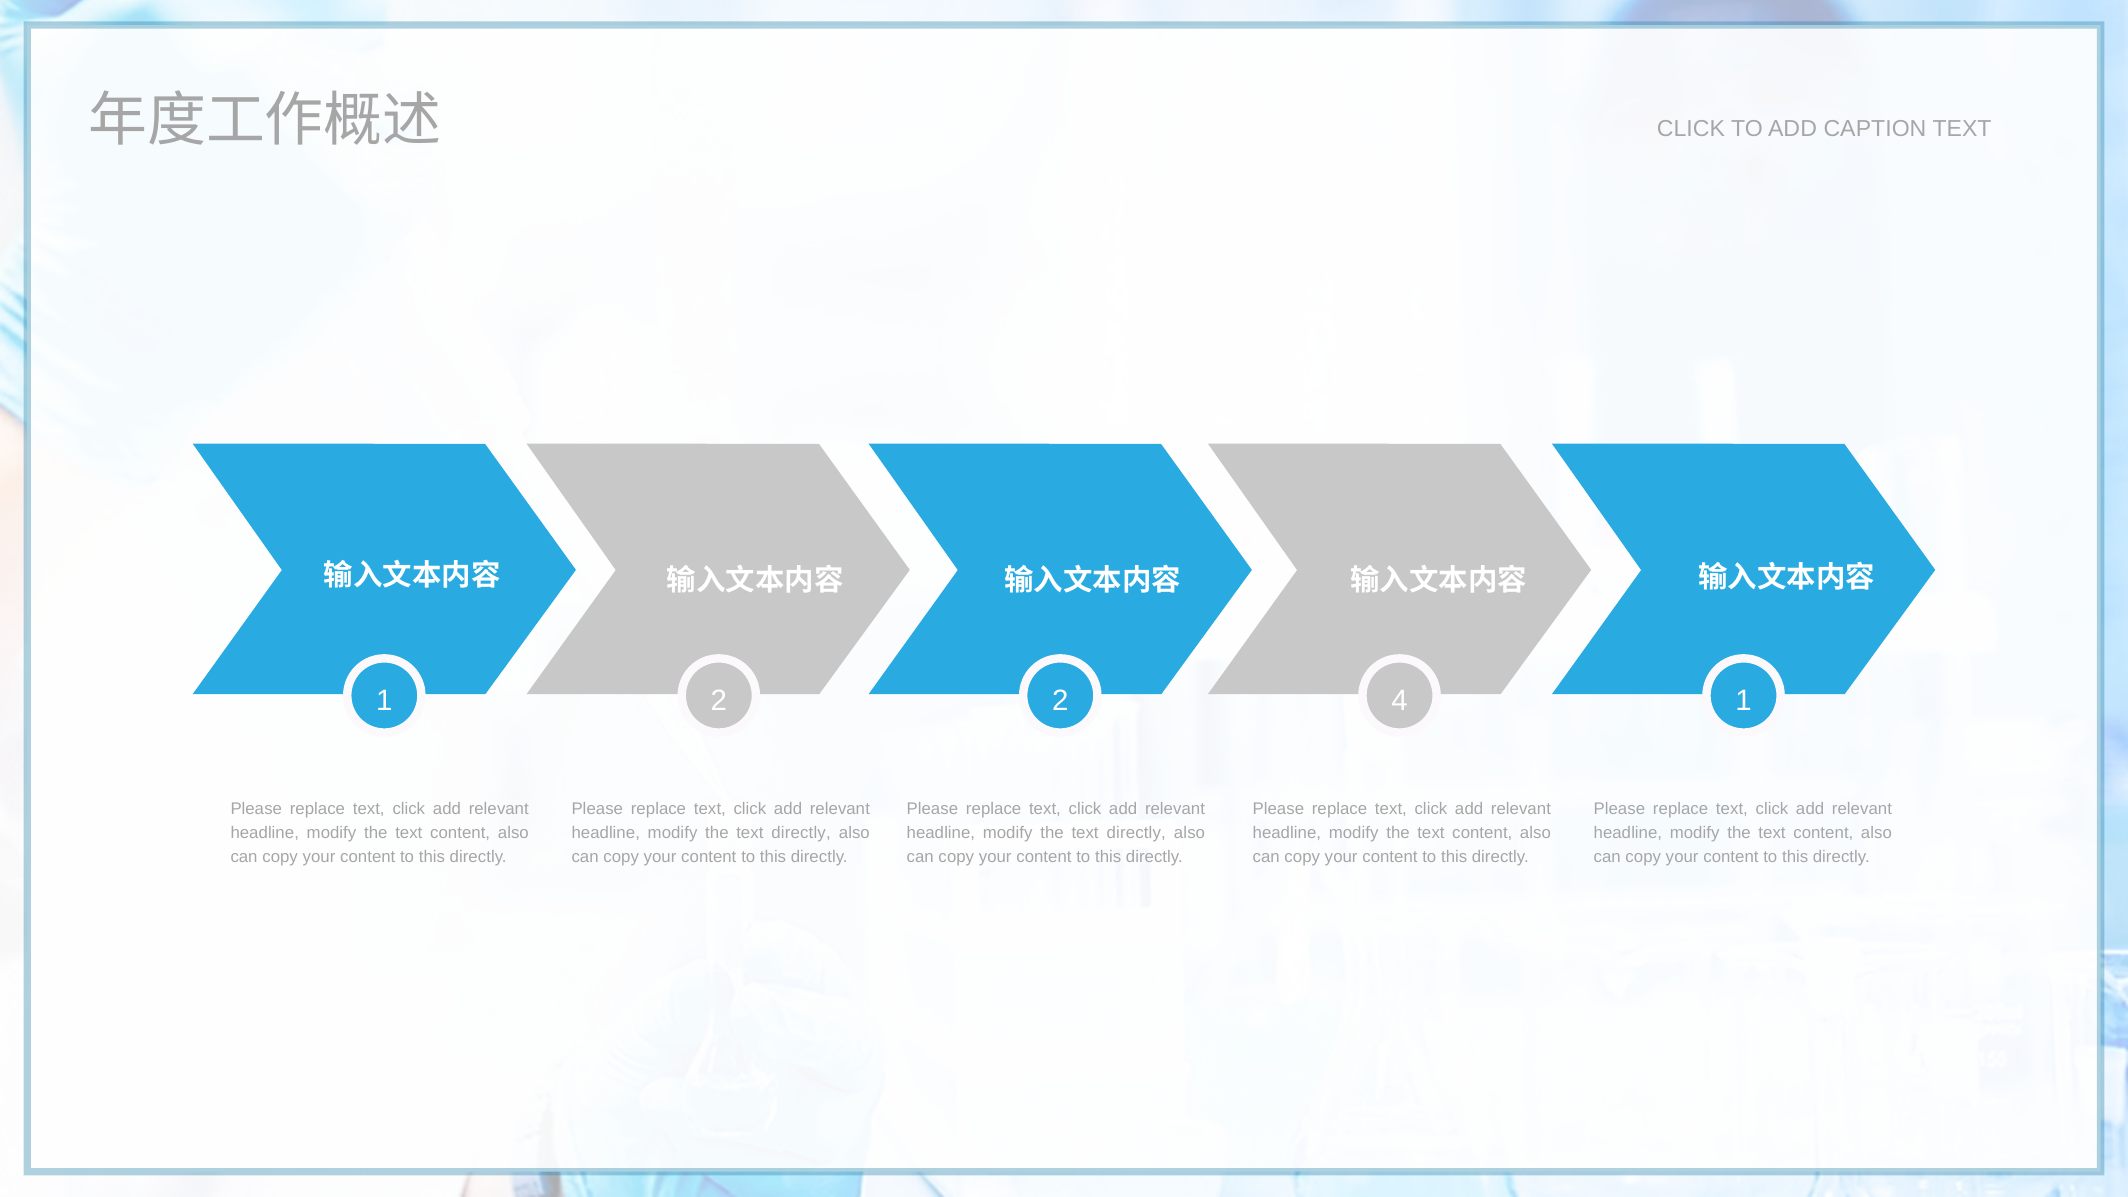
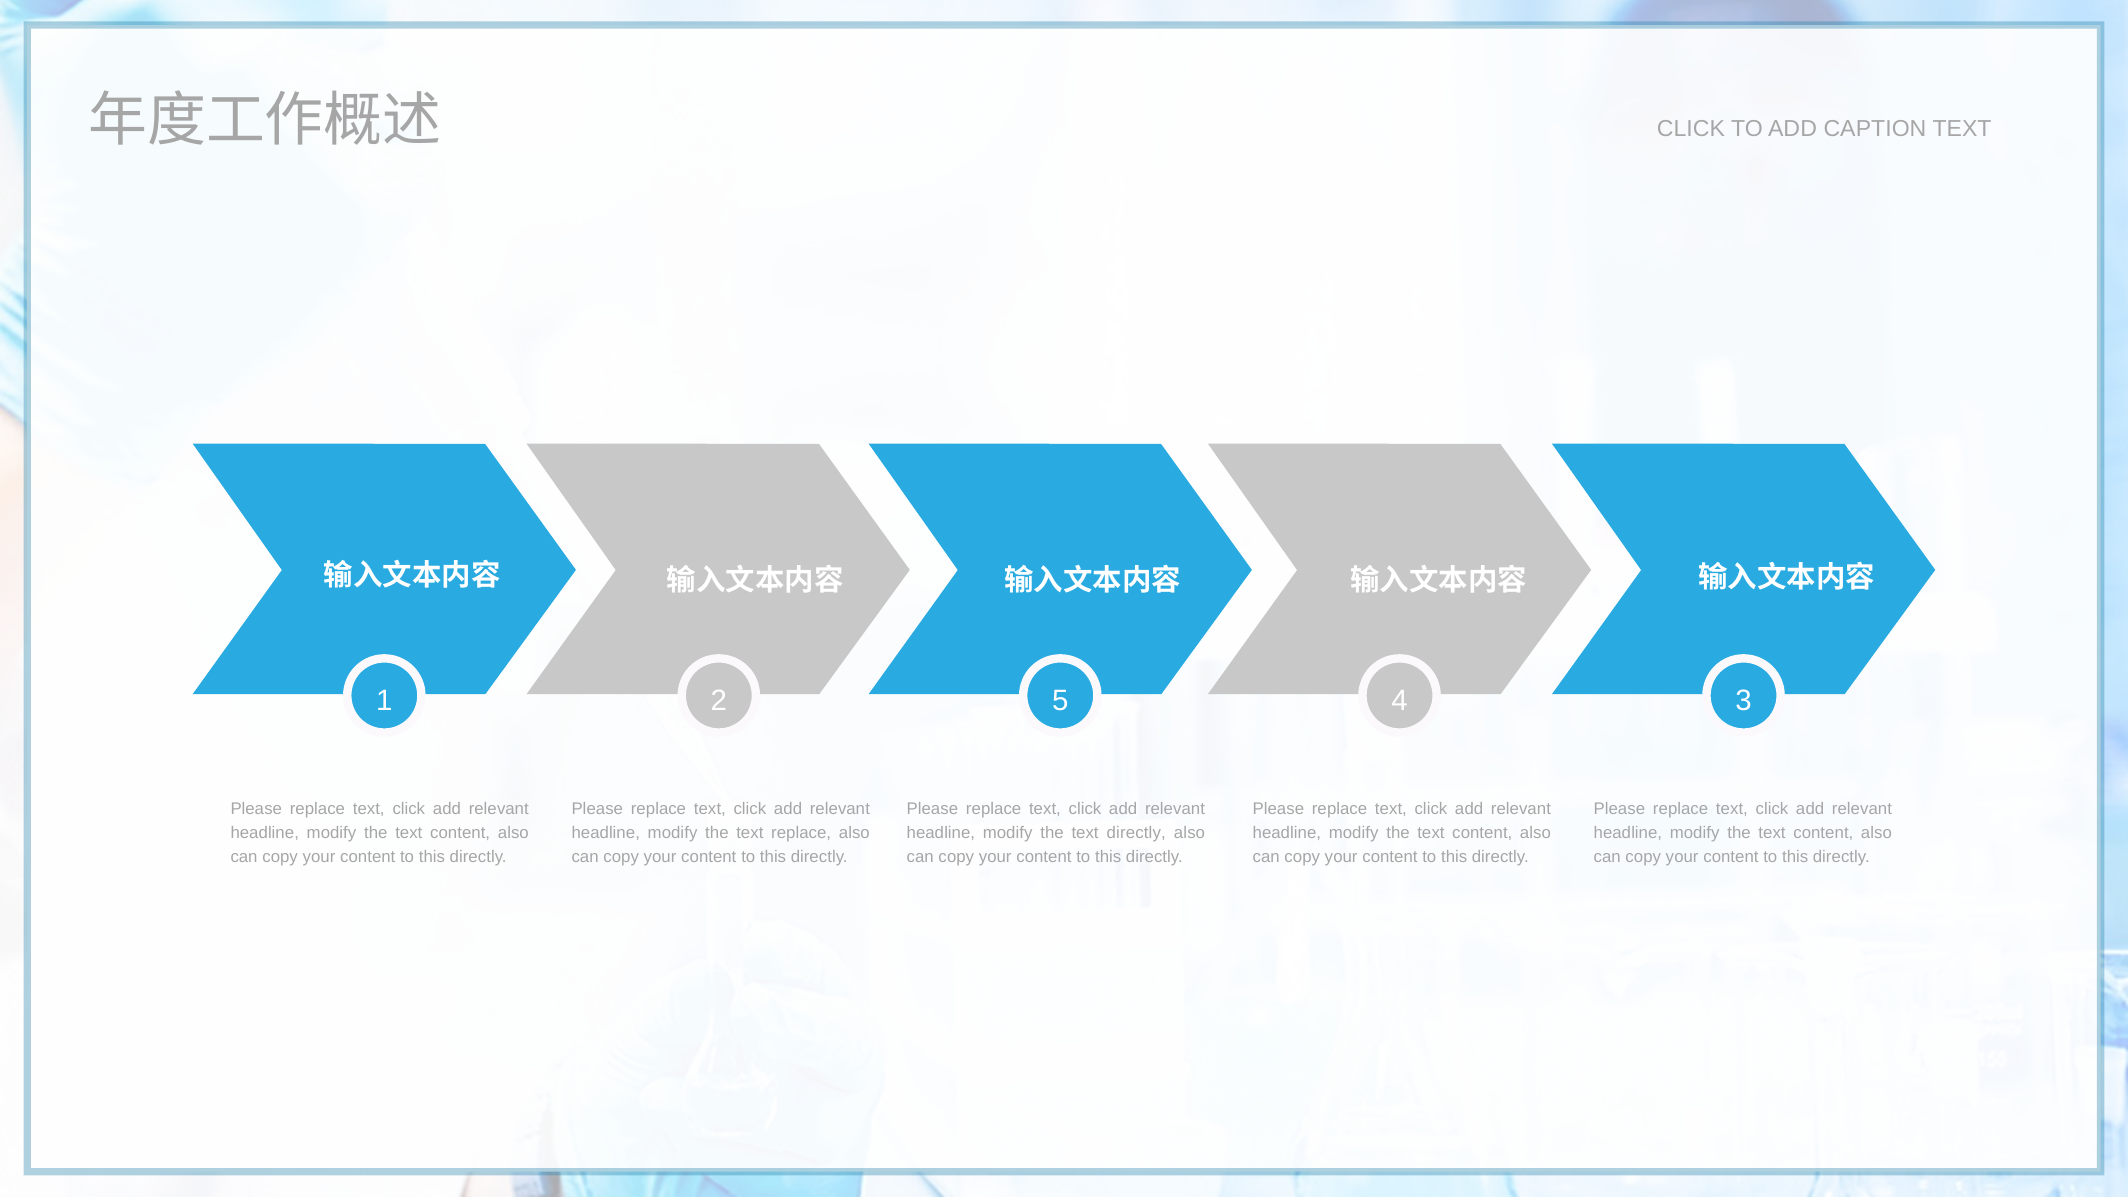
2 2: 2 -> 5
4 1: 1 -> 3
directly at (801, 833): directly -> replace
